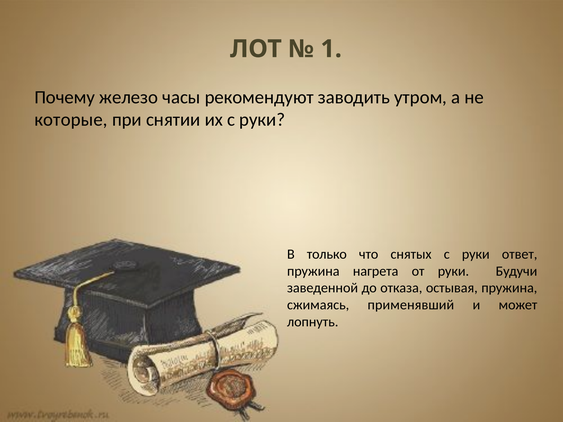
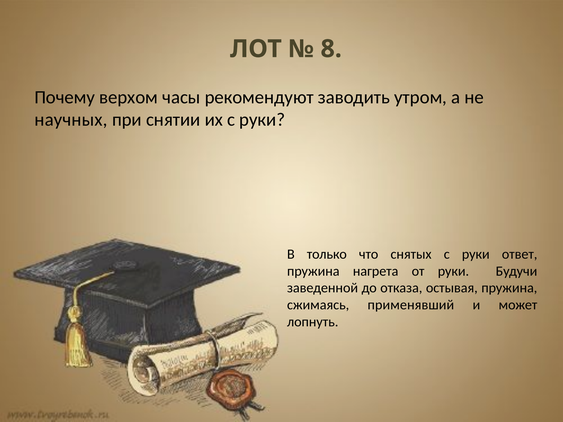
1: 1 -> 8
железо: железо -> верхом
которые: которые -> научных
